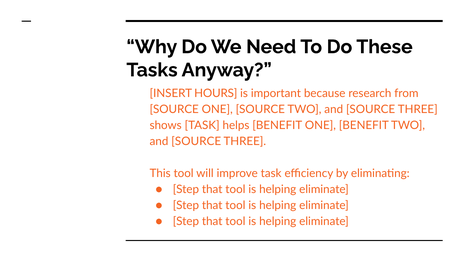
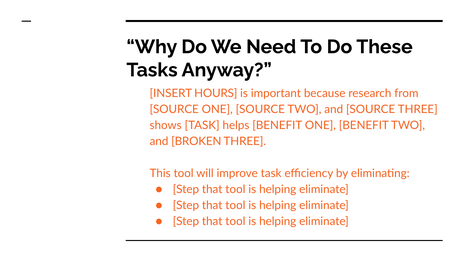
SOURCE at (196, 141): SOURCE -> BROKEN
